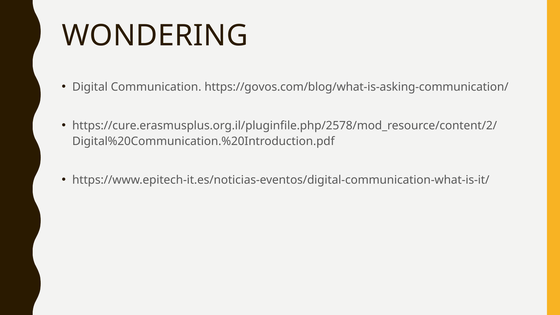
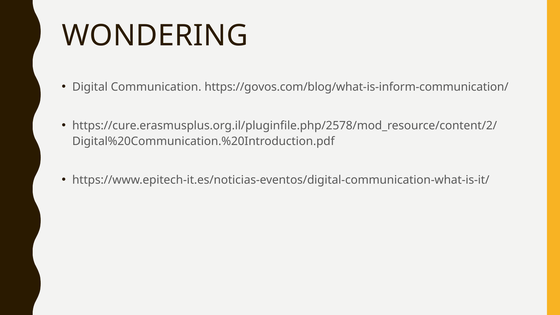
https://govos.com/blog/what-is-asking-communication/: https://govos.com/blog/what-is-asking-communication/ -> https://govos.com/blog/what-is-inform-communication/
